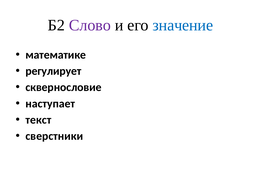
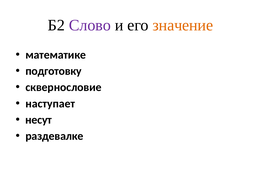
значение colour: blue -> orange
регулирует: регулирует -> подготовку
текст: текст -> несут
сверстники: сверстники -> раздевалке
